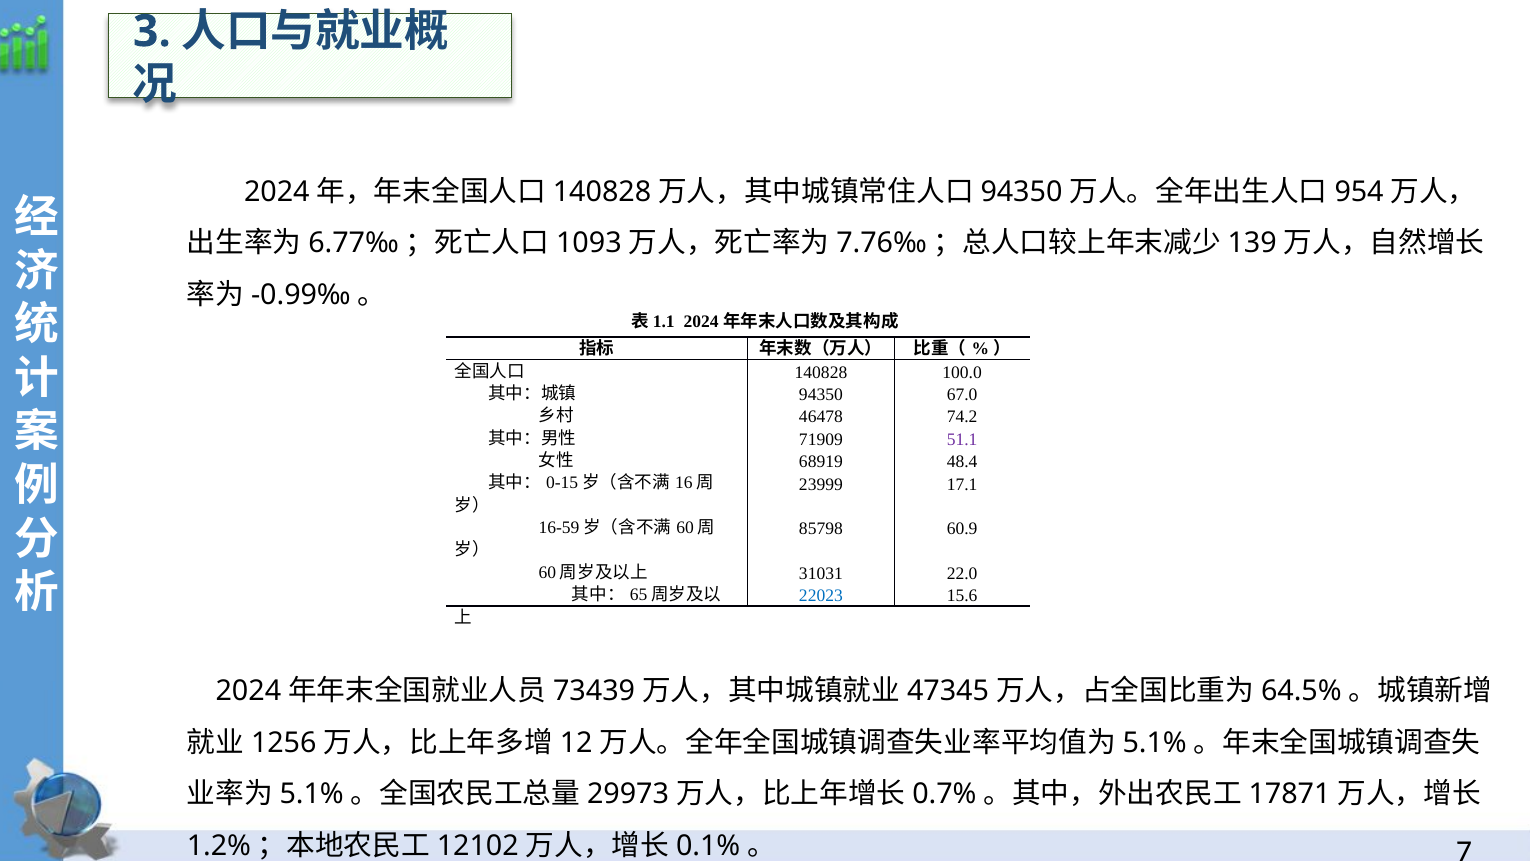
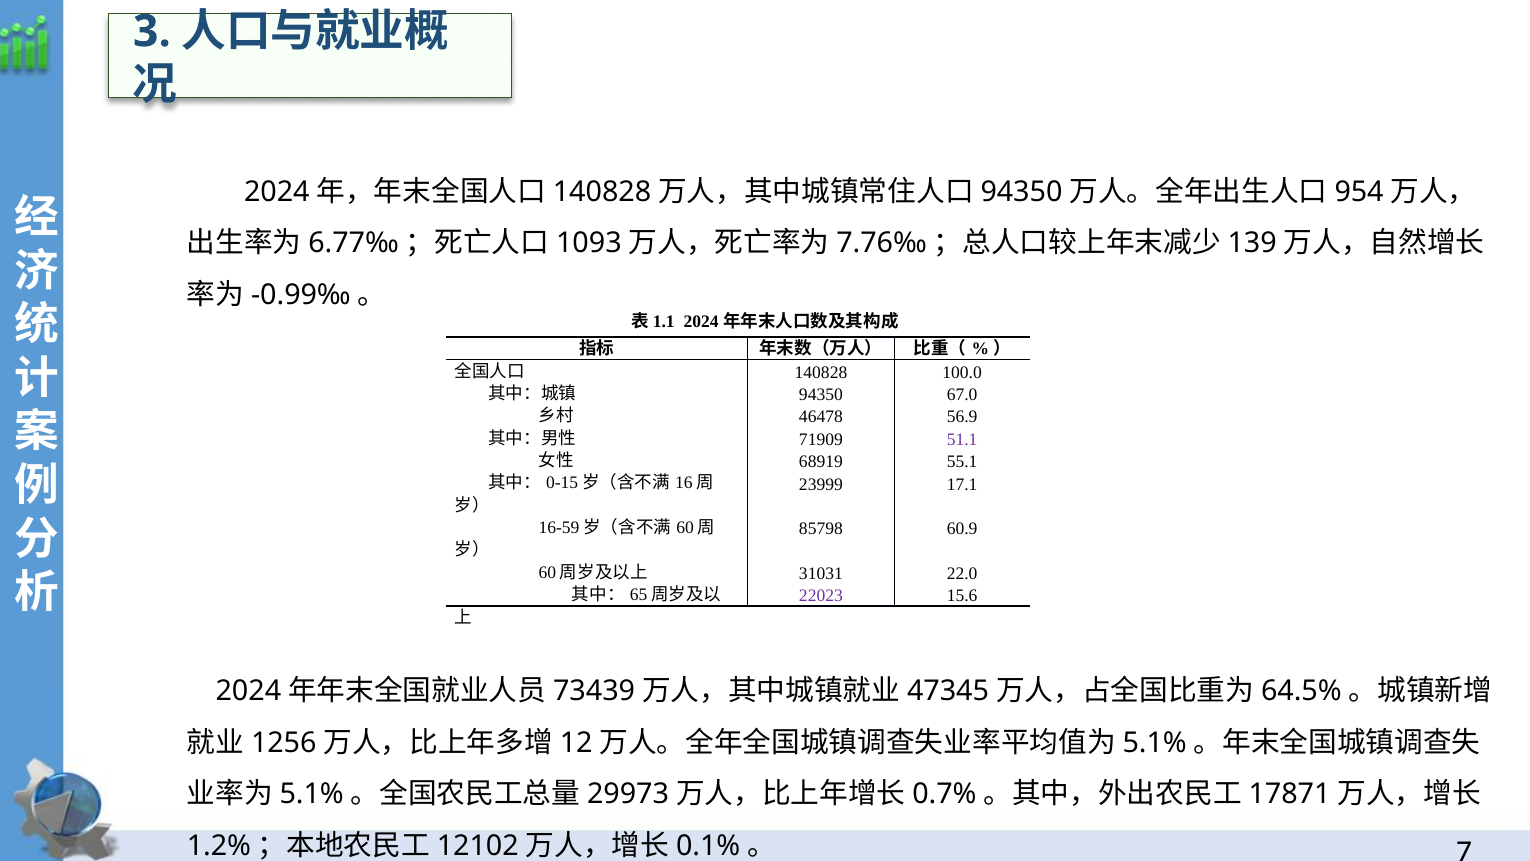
74.2: 74.2 -> 56.9
48.4: 48.4 -> 55.1
22023 colour: blue -> purple
